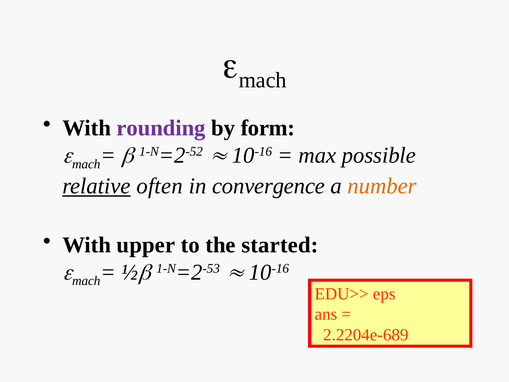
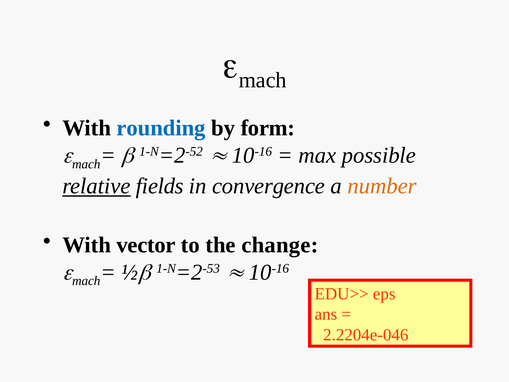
rounding colour: purple -> blue
often: often -> fields
upper: upper -> vector
started: started -> change
2.2204e-689: 2.2204e-689 -> 2.2204e-046
